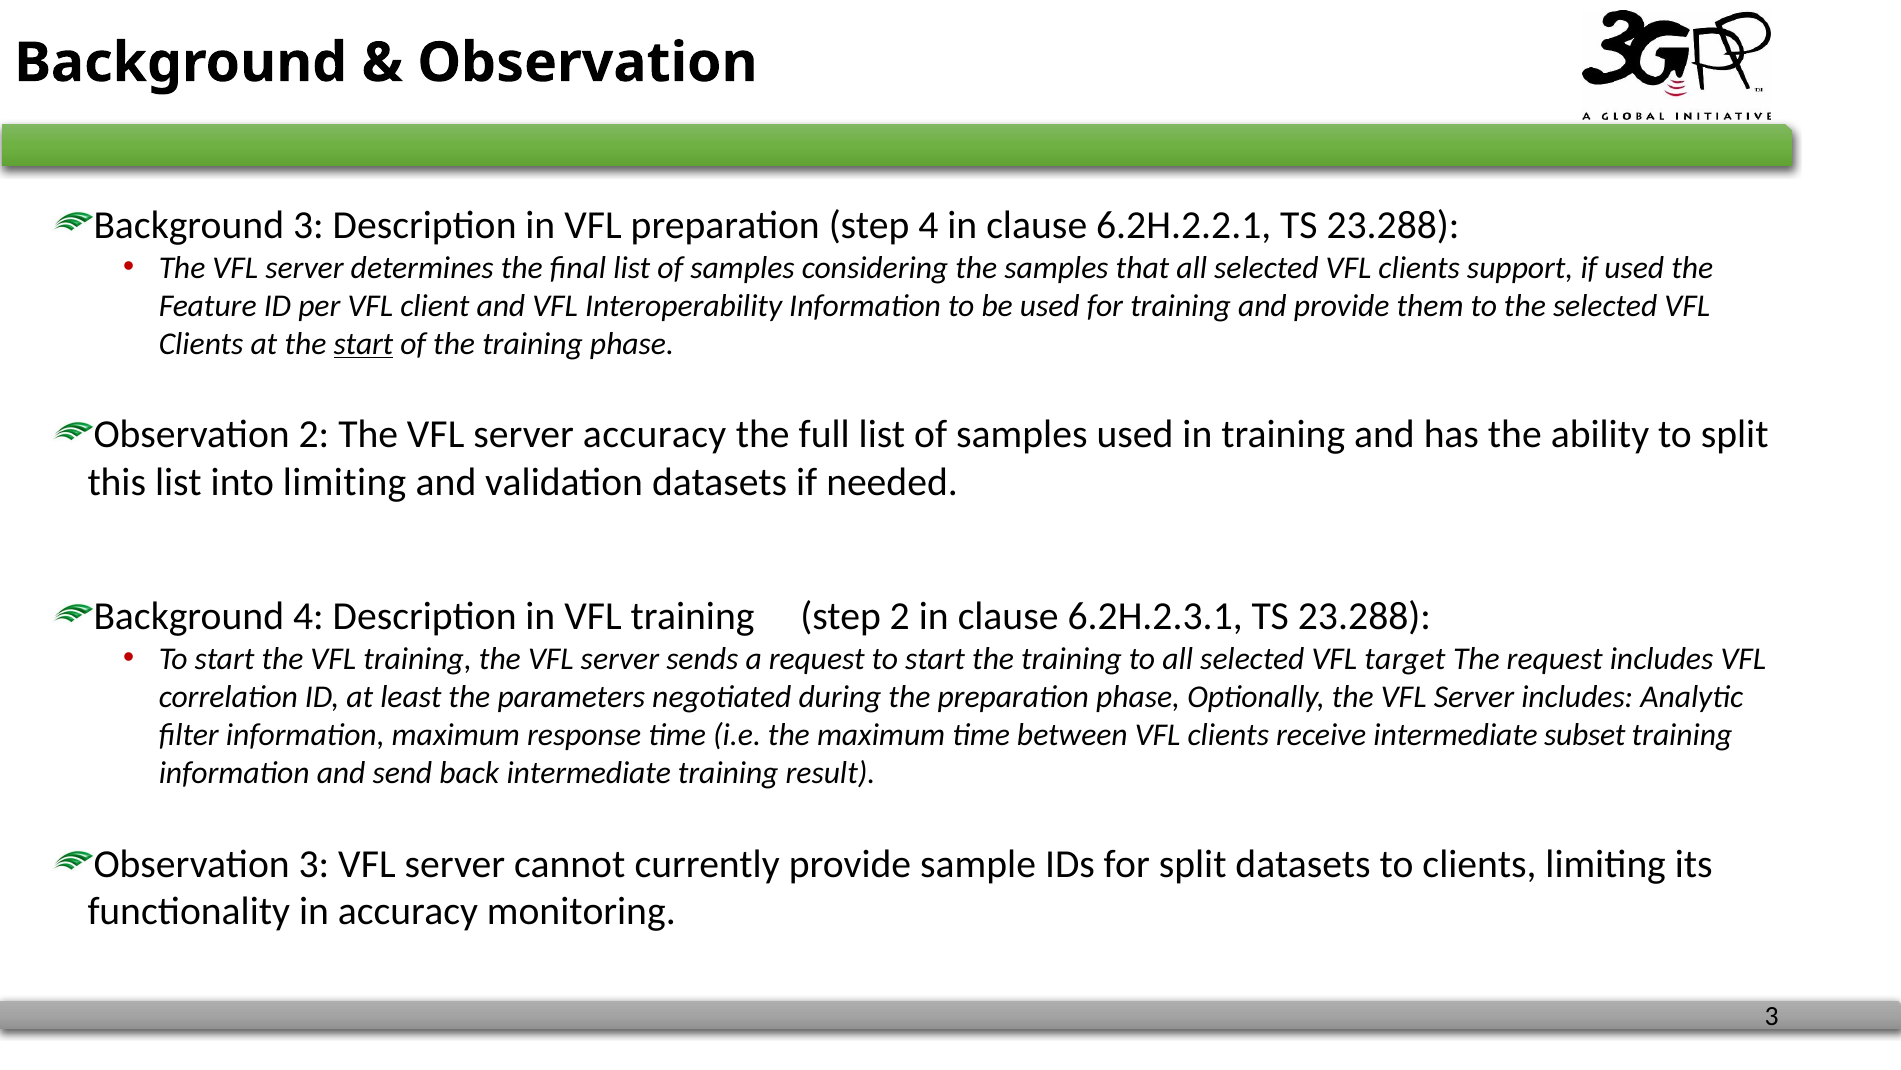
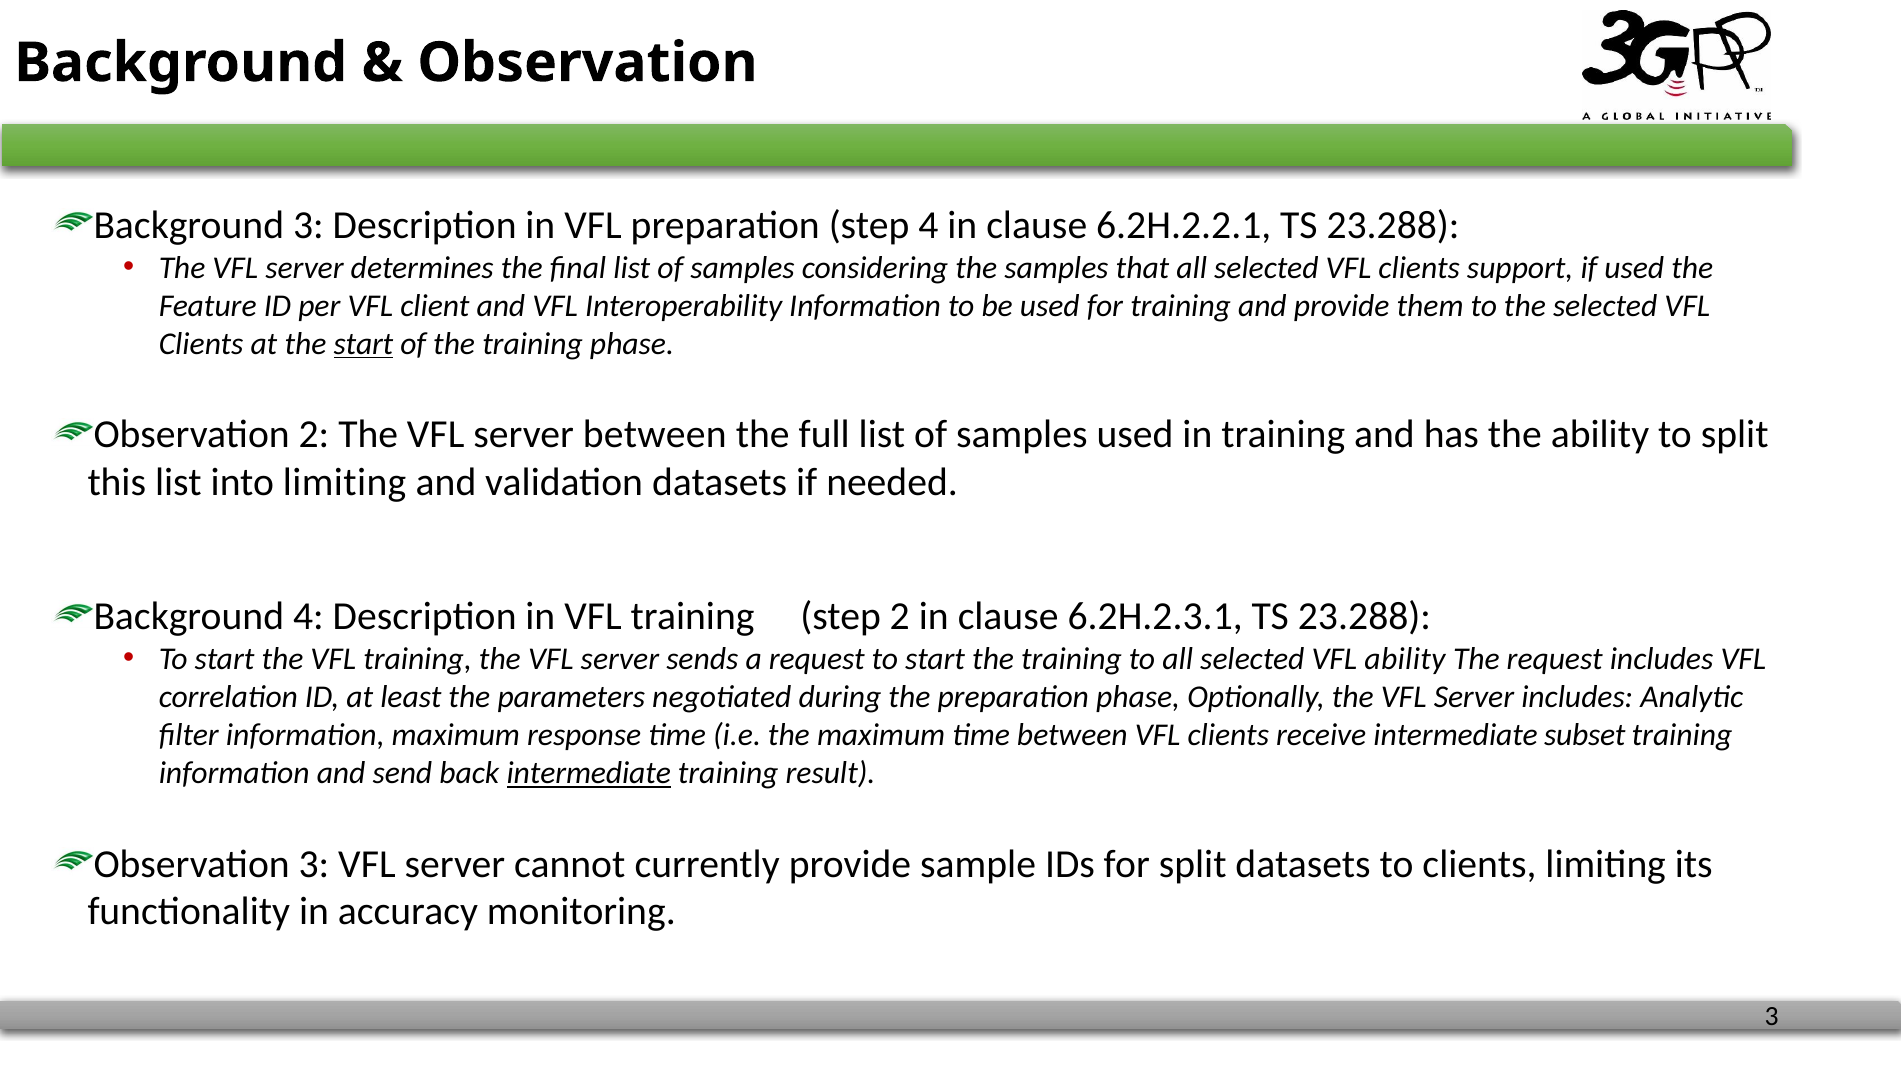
server accuracy: accuracy -> between
VFL target: target -> ability
intermediate at (589, 773) underline: none -> present
